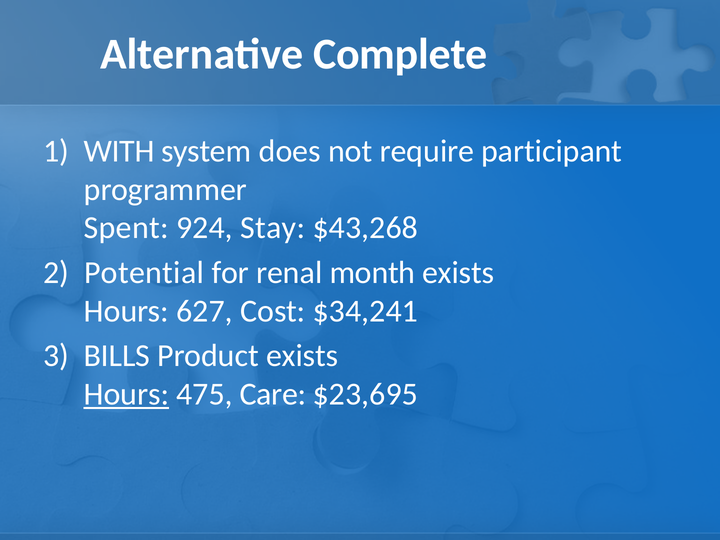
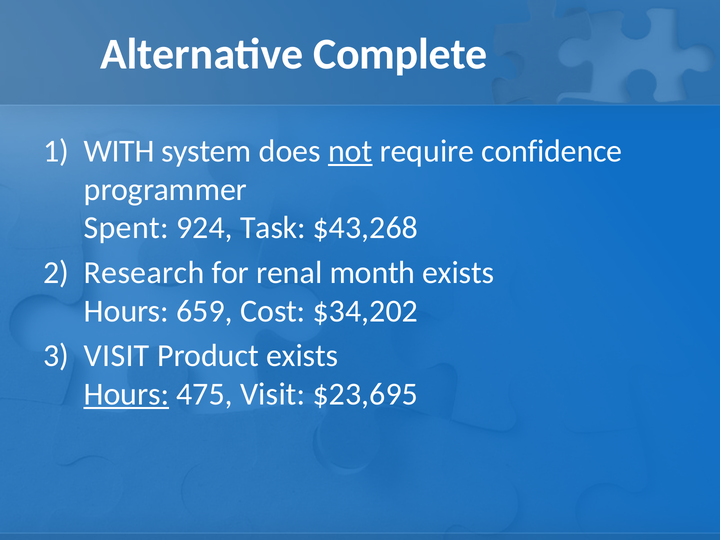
not underline: none -> present
participant: participant -> confidence
Stay: Stay -> Task
Potential: Potential -> Research
627: 627 -> 659
$34,241: $34,241 -> $34,202
BILLS at (117, 356): BILLS -> VISIT
475 Care: Care -> Visit
